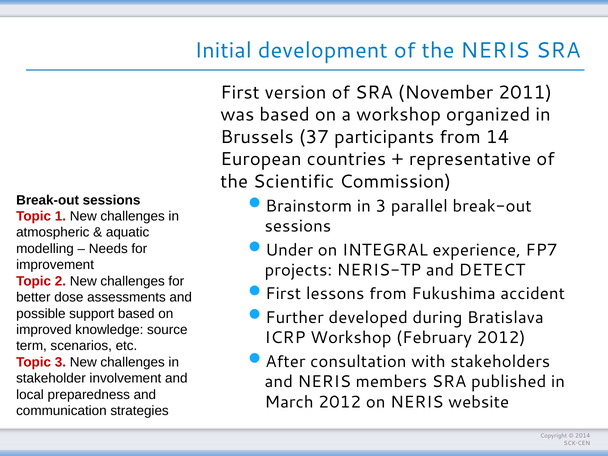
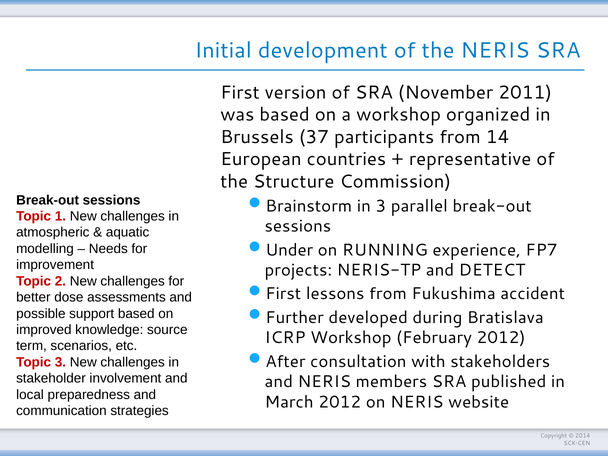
Scientific: Scientific -> Structure
INTEGRAL: INTEGRAL -> RUNNING
